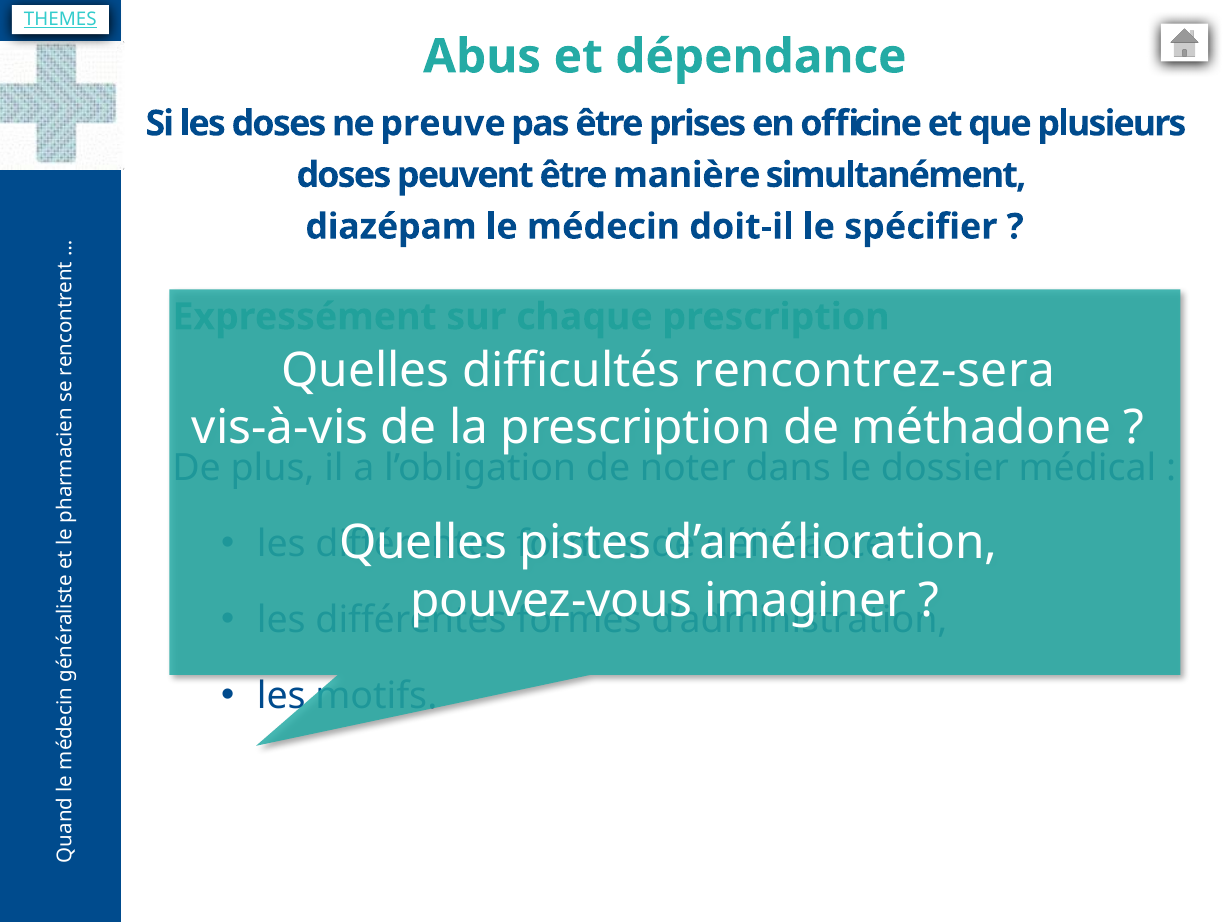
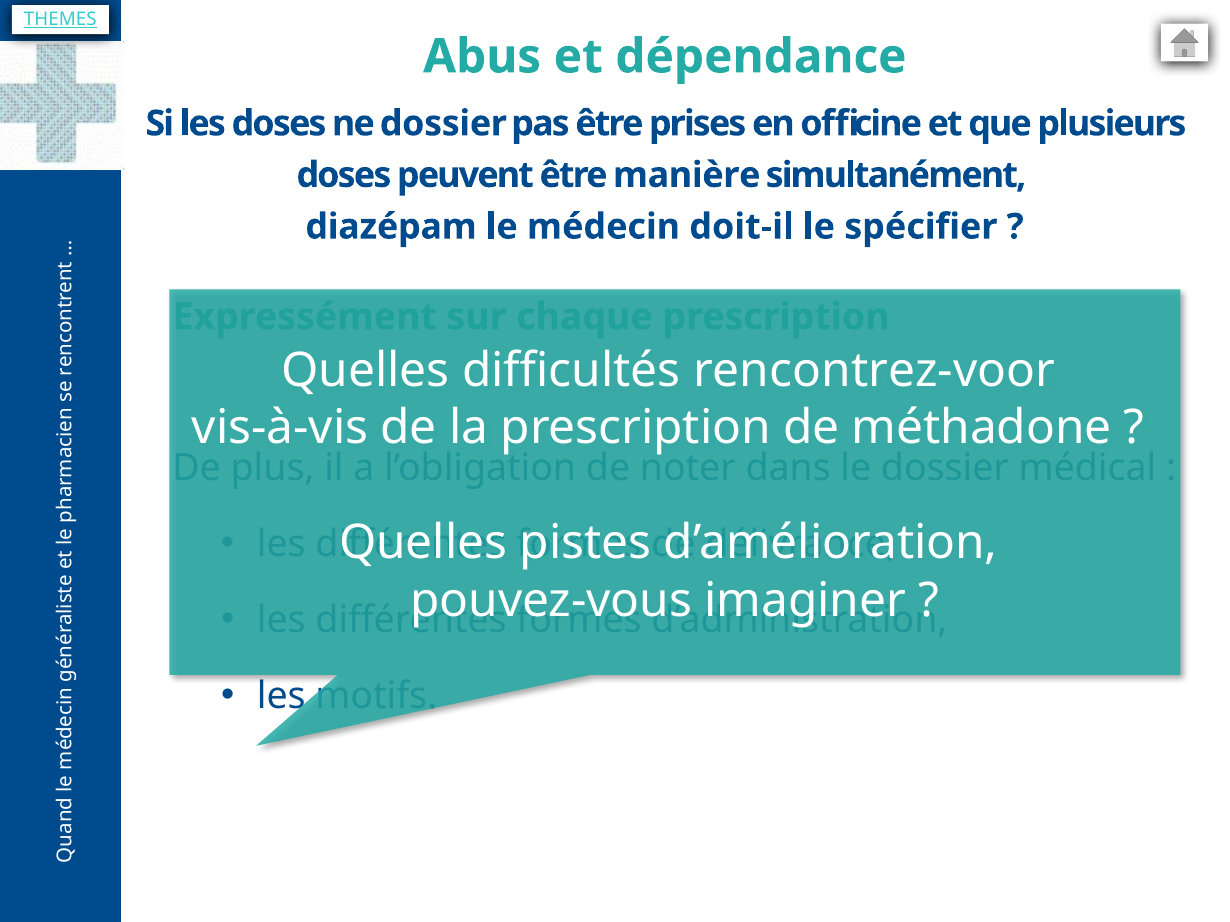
ne preuve: preuve -> dossier
rencontrez-sera: rencontrez-sera -> rencontrez-voor
